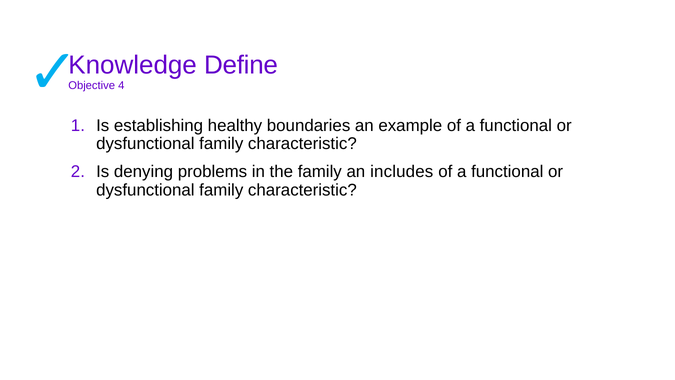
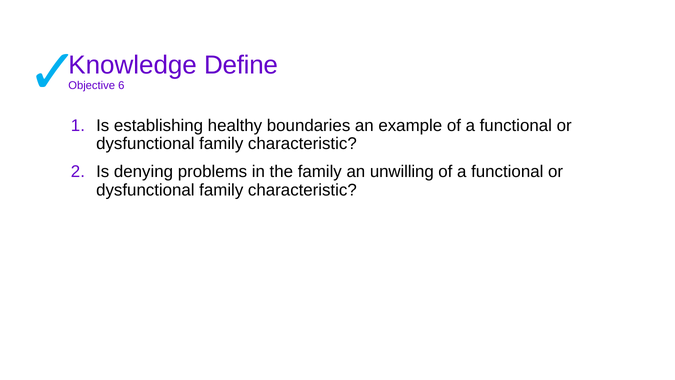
4: 4 -> 6
includes: includes -> unwilling
